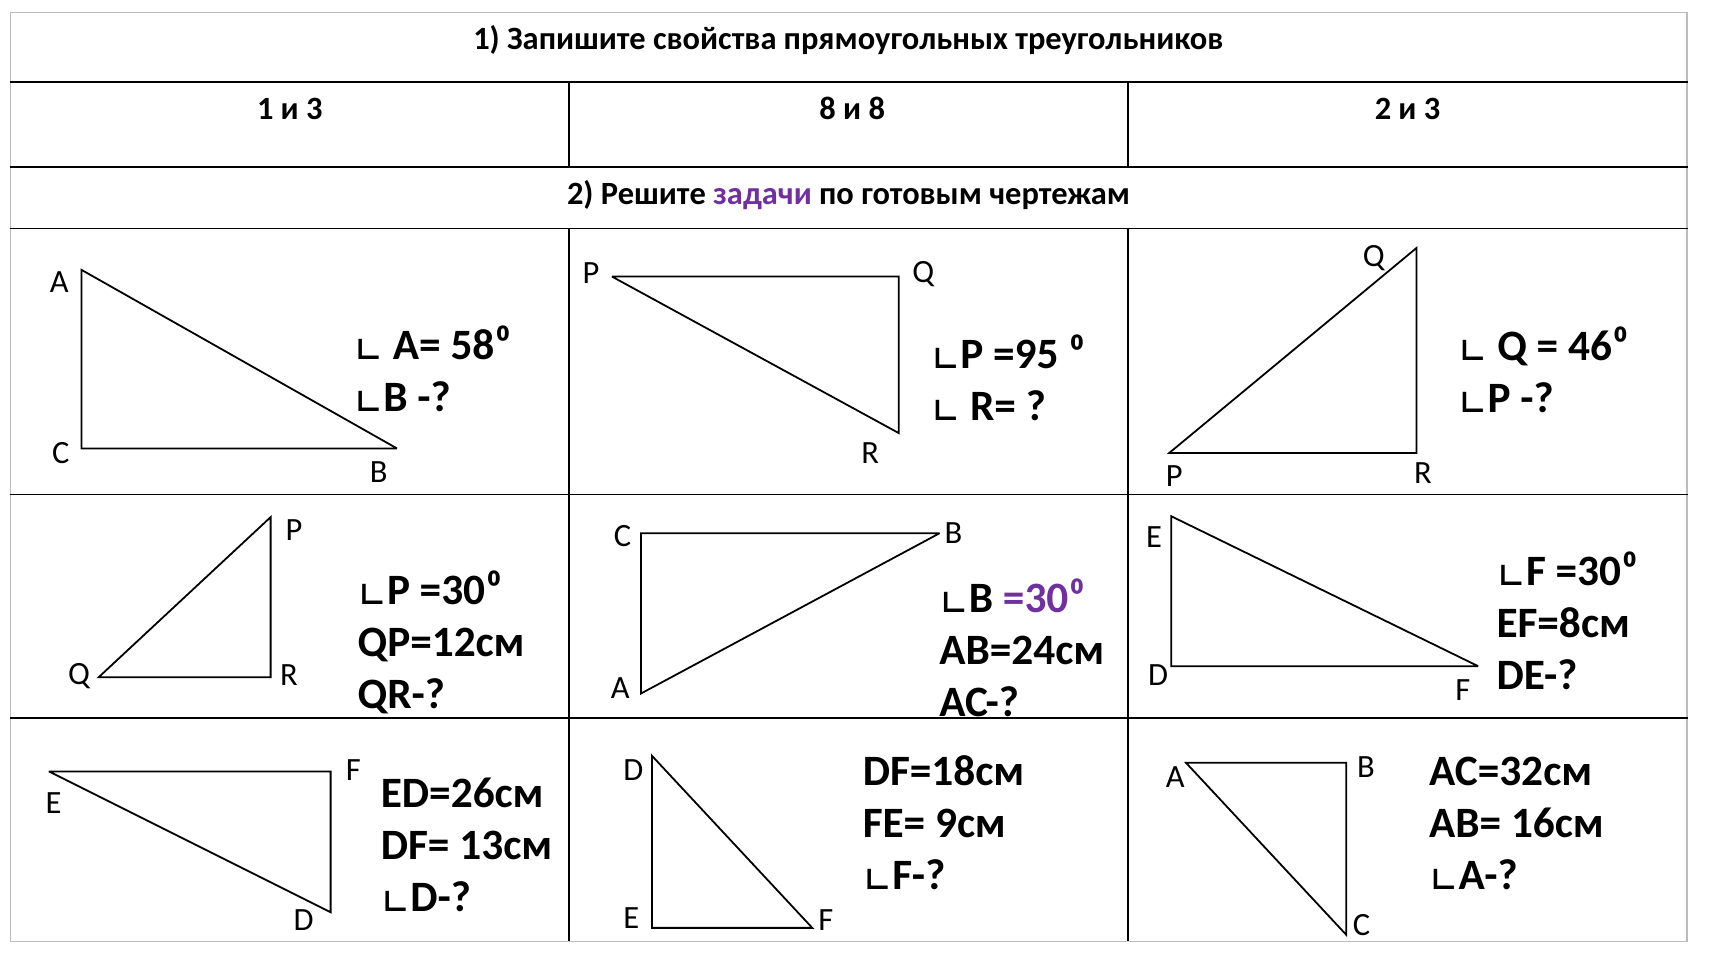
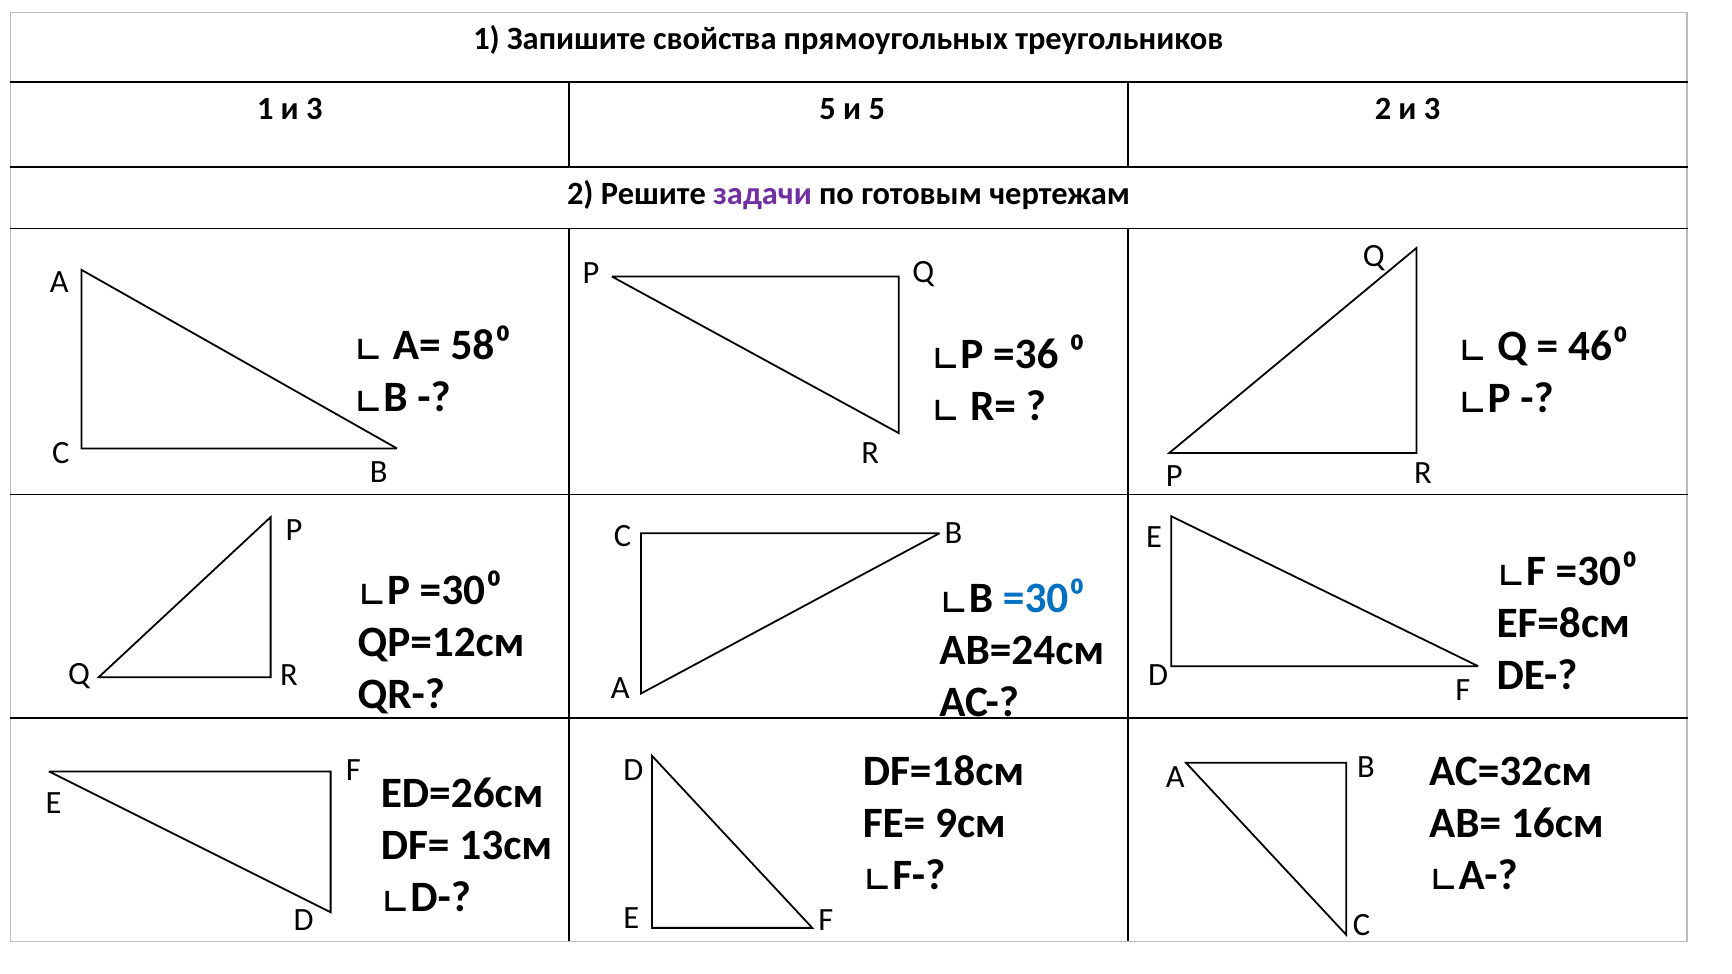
3 8: 8 -> 5
и 8: 8 -> 5
=95: =95 -> =36
=30⁰ at (1044, 598) colour: purple -> blue
